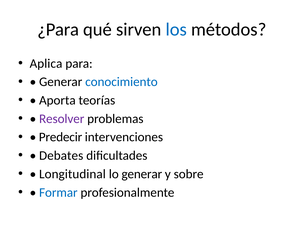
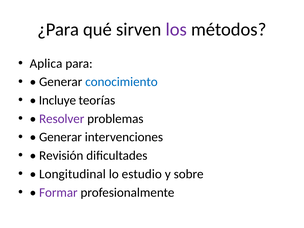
los colour: blue -> purple
Aporta: Aporta -> Incluye
Predecir at (61, 137): Predecir -> Generar
Debates: Debates -> Revisión
lo generar: generar -> estudio
Formar colour: blue -> purple
